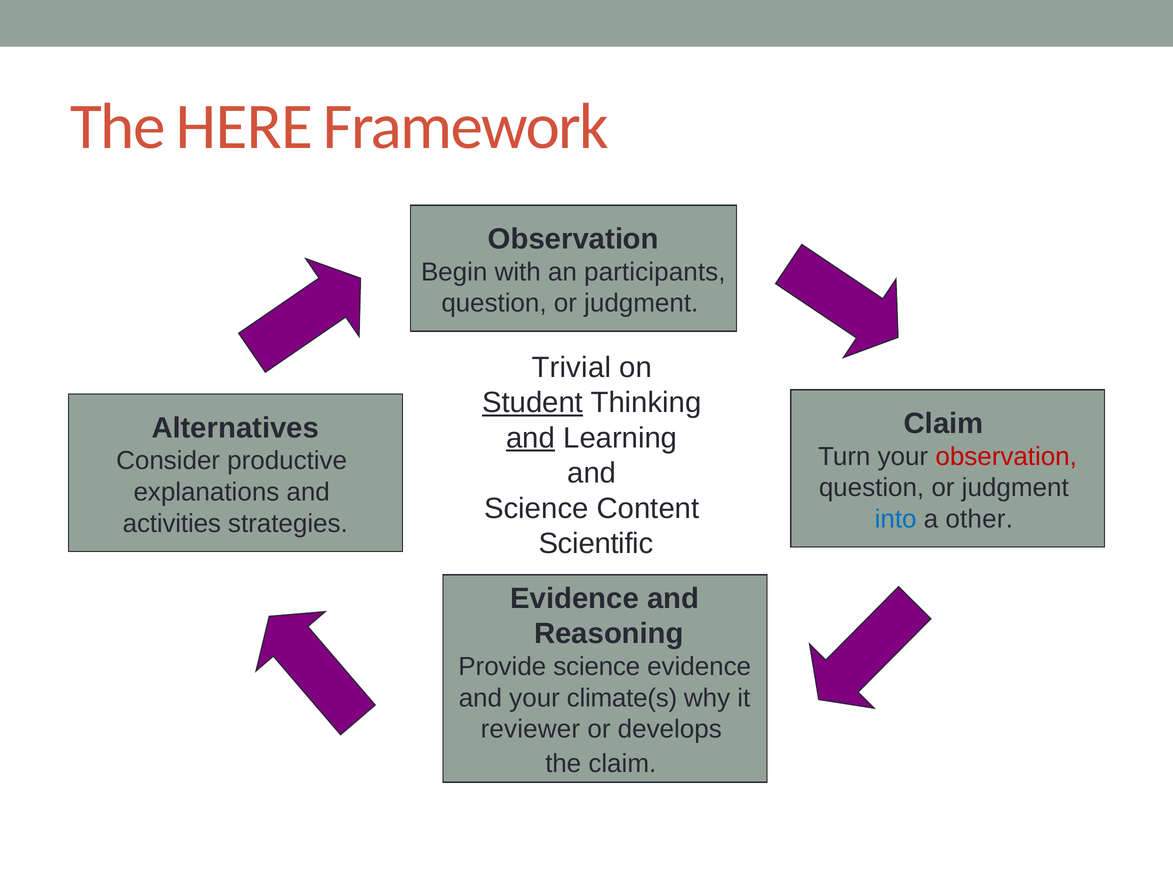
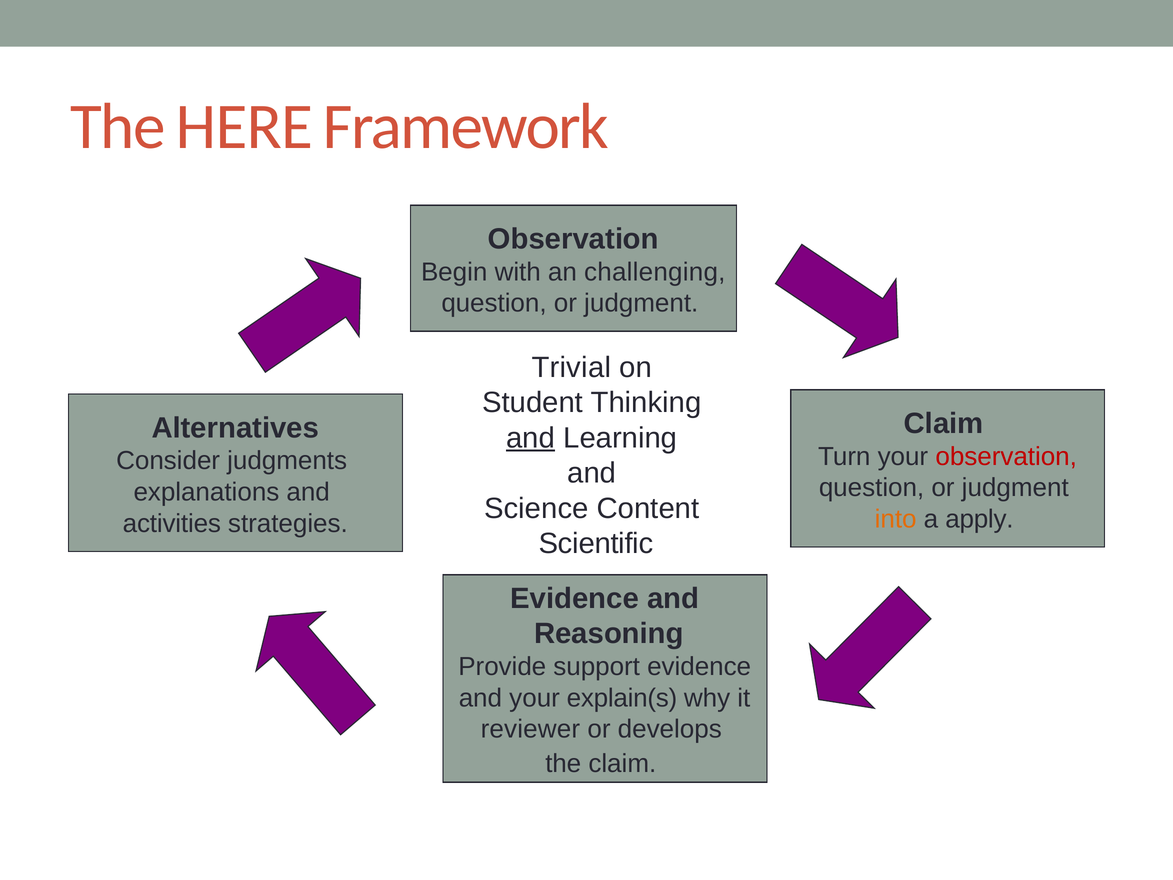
participants: participants -> challenging
Student underline: present -> none
productive: productive -> judgments
into colour: blue -> orange
other: other -> apply
Provide science: science -> support
climate(s: climate(s -> explain(s
